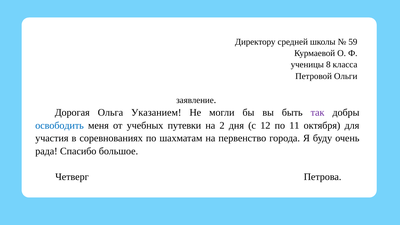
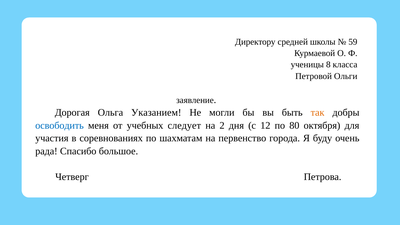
так colour: purple -> orange
путевки: путевки -> следует
11: 11 -> 80
